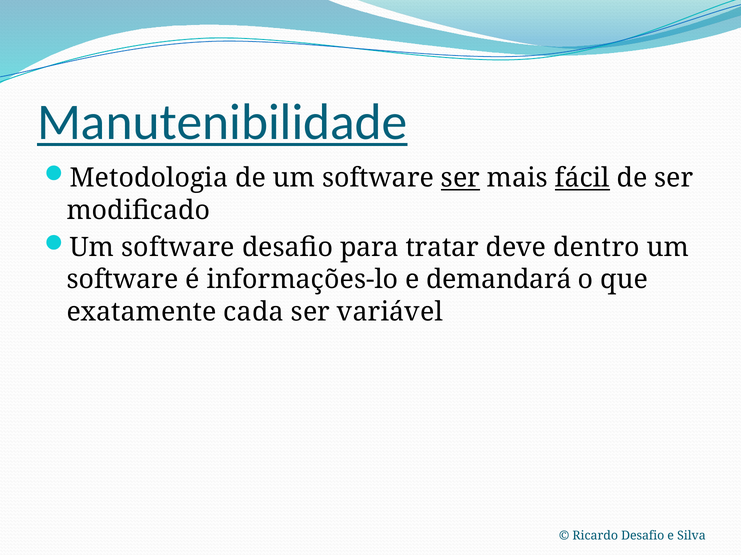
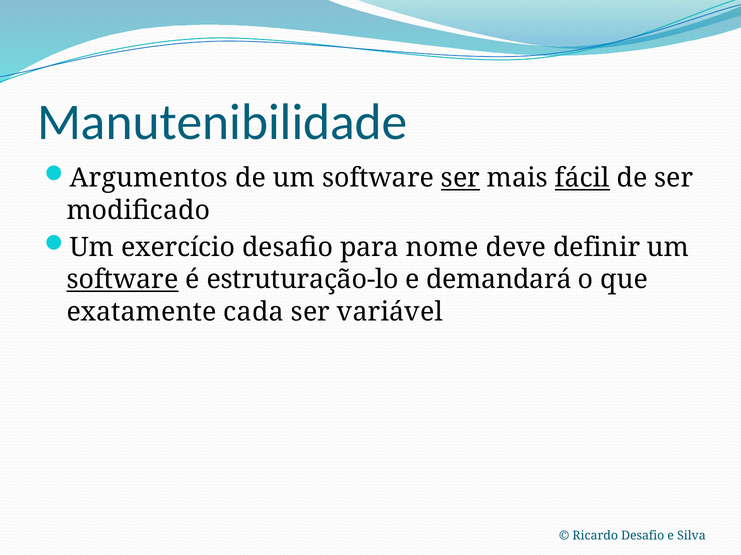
Manutenibilidade underline: present -> none
Metodologia: Metodologia -> Argumentos
software at (178, 248): software -> exercício
tratar: tratar -> nome
dentro: dentro -> definir
software at (122, 280) underline: none -> present
informações-lo: informações-lo -> estruturação-lo
